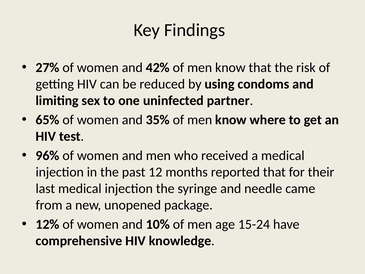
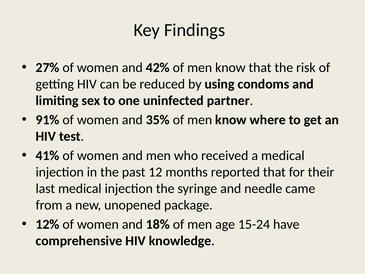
65%: 65% -> 91%
96%: 96% -> 41%
10%: 10% -> 18%
